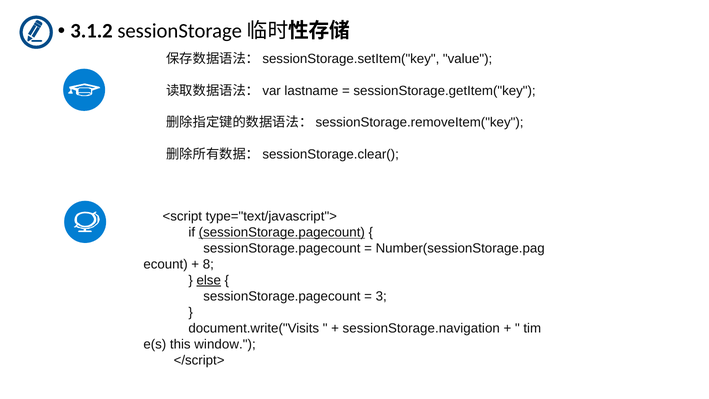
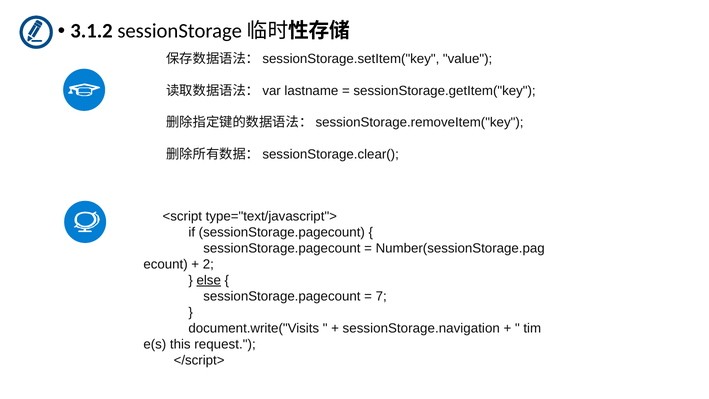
sessionStorage.pagecount at (282, 232) underline: present -> none
8: 8 -> 2
3: 3 -> 7
window: window -> request
